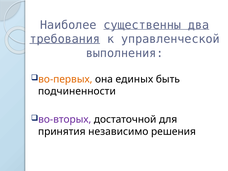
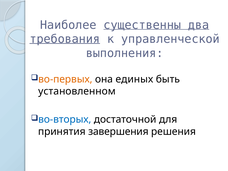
подчиненности: подчиненности -> установленном
во-вторых colour: purple -> blue
независимо: независимо -> завершения
